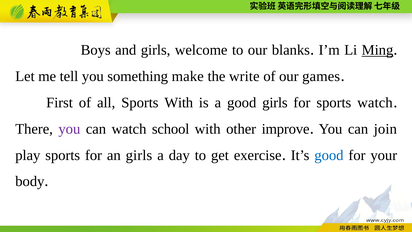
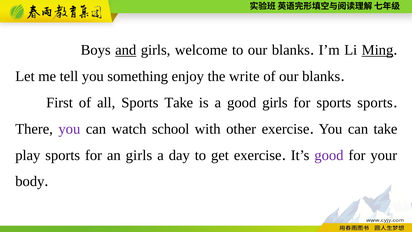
and underline: none -> present
make: make -> enjoy
of our games: games -> blanks
Sports With: With -> Take
sports watch: watch -> sports
other improve: improve -> exercise
can join: join -> take
good at (329, 155) colour: blue -> purple
